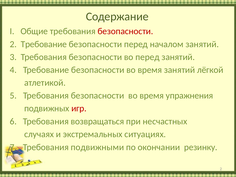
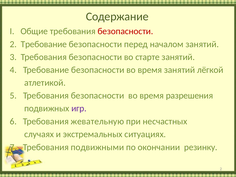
во перед: перед -> старте
упражнения: упражнения -> разрешения
игр colour: red -> purple
возвращаться: возвращаться -> жевательную
